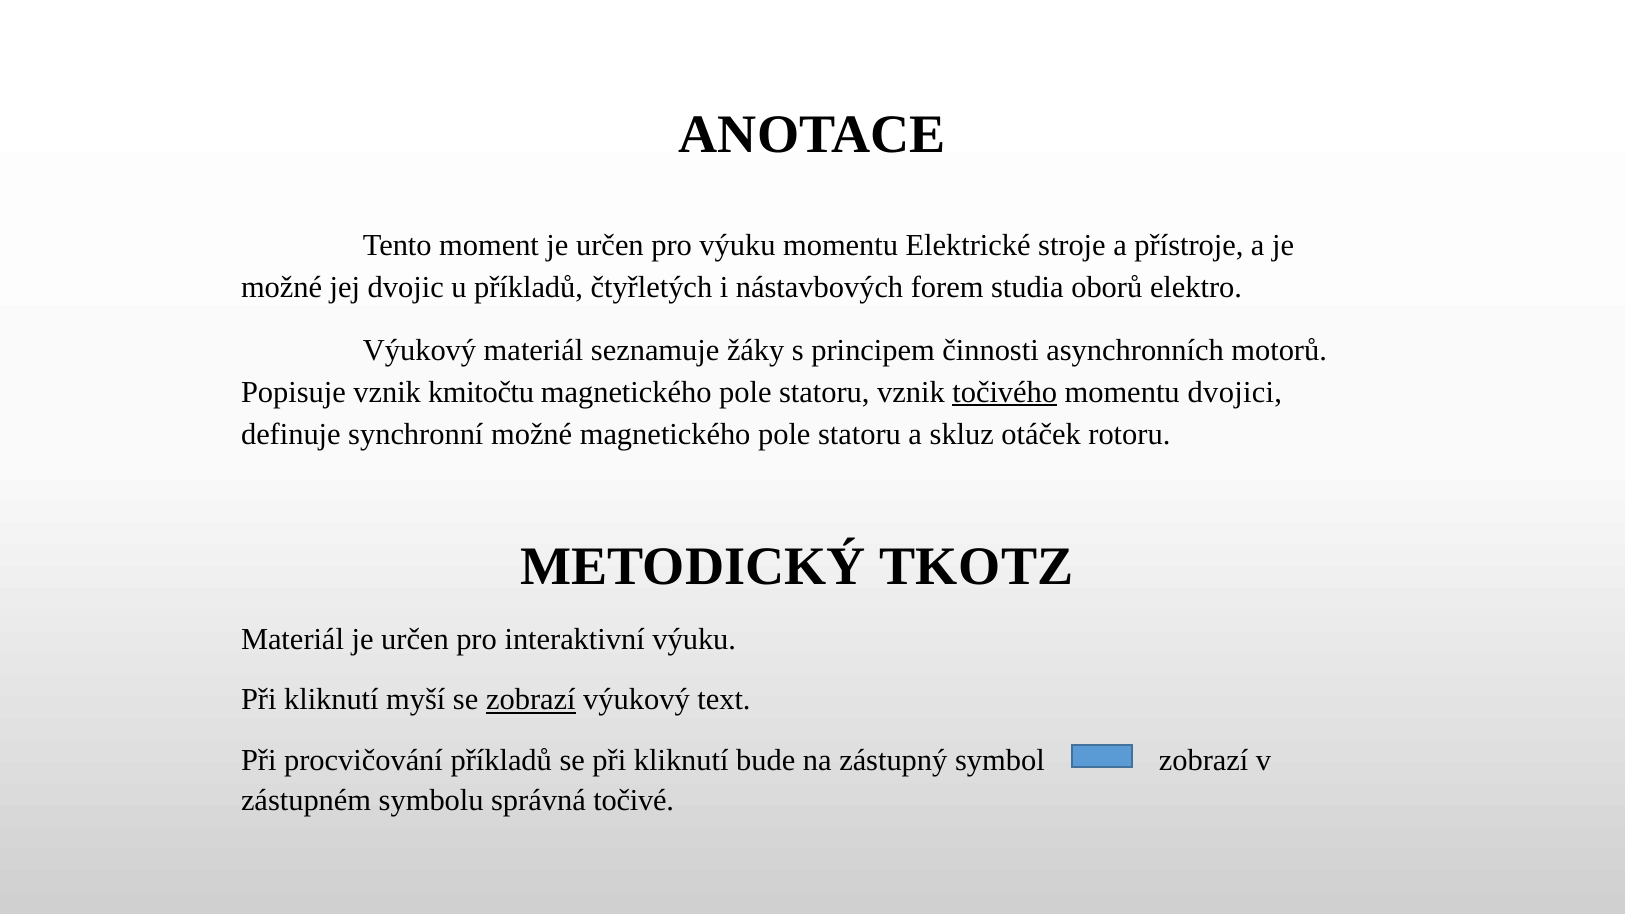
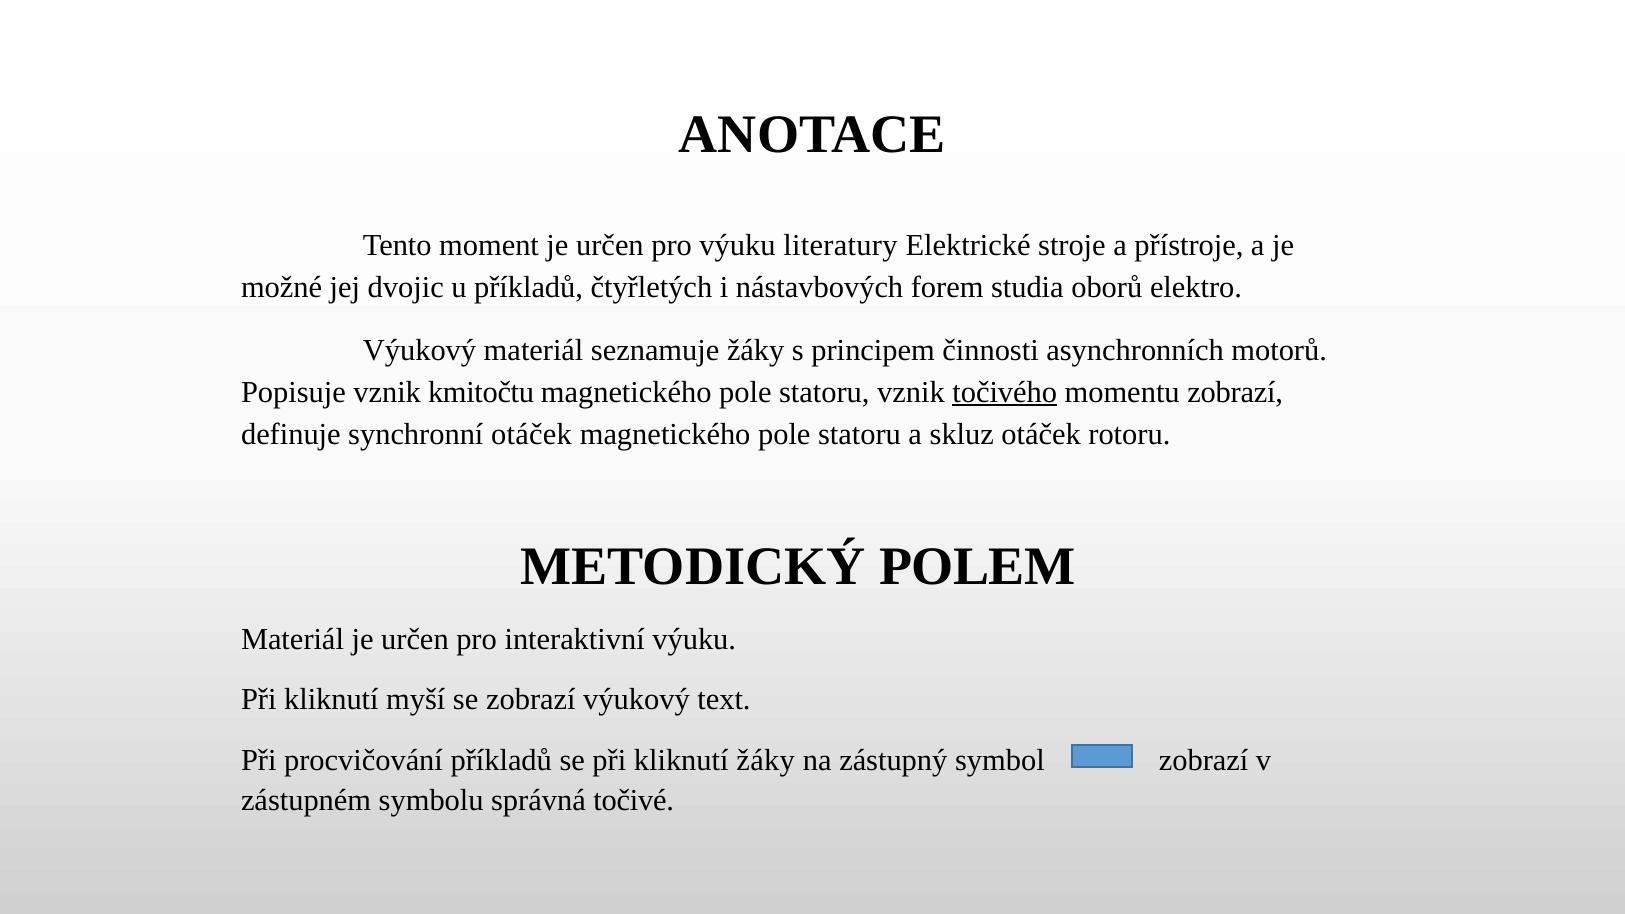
výuku momentu: momentu -> literatury
momentu dvojici: dvojici -> zobrazí
synchronní možné: možné -> otáček
TKOTZ: TKOTZ -> POLEM
zobrazí at (531, 700) underline: present -> none
kliknutí bude: bude -> žáky
